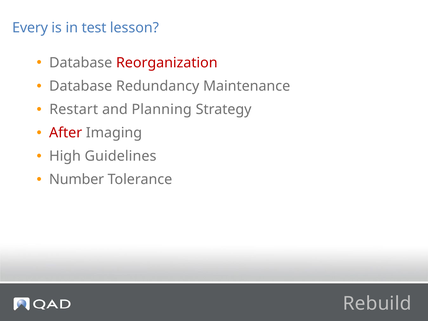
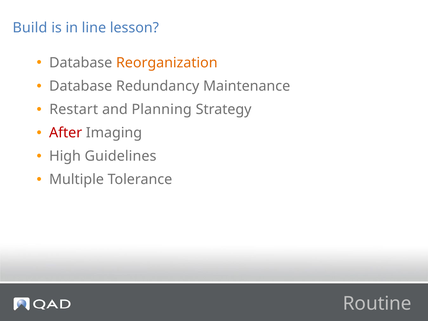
Every: Every -> Build
test: test -> line
Reorganization colour: red -> orange
Number: Number -> Multiple
Rebuild: Rebuild -> Routine
